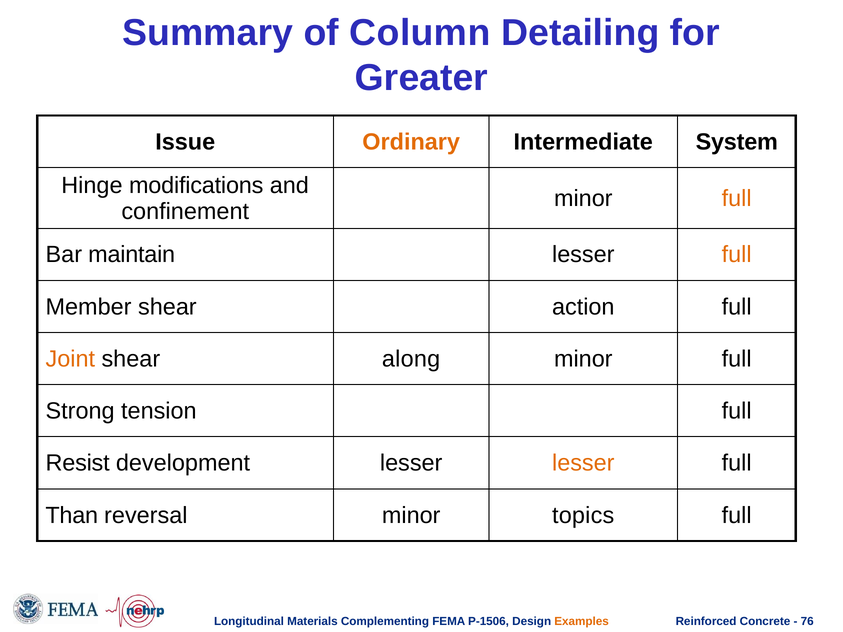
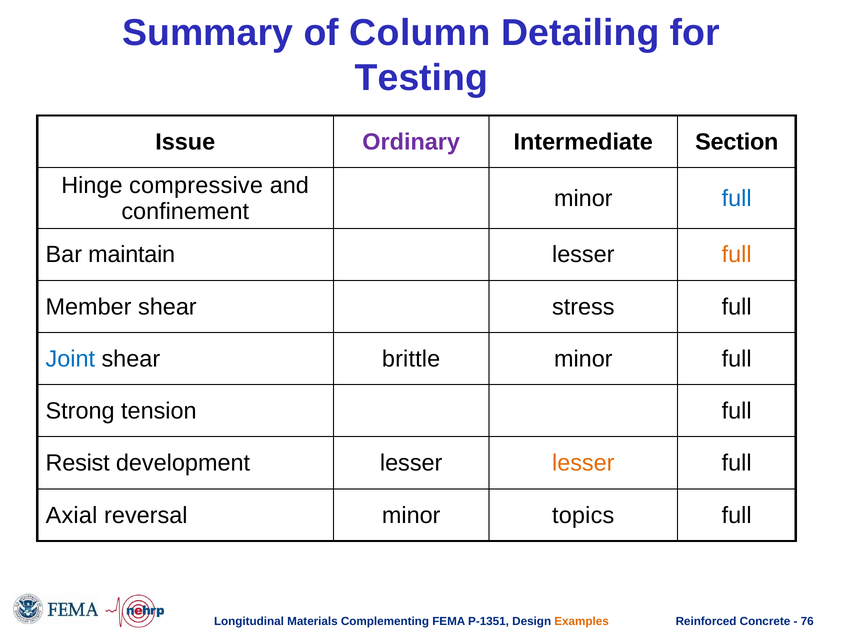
Greater: Greater -> Testing
Ordinary colour: orange -> purple
System: System -> Section
modifications: modifications -> compressive
full at (737, 198) colour: orange -> blue
action: action -> stress
Joint colour: orange -> blue
along: along -> brittle
Than: Than -> Axial
P-1506: P-1506 -> P-1351
